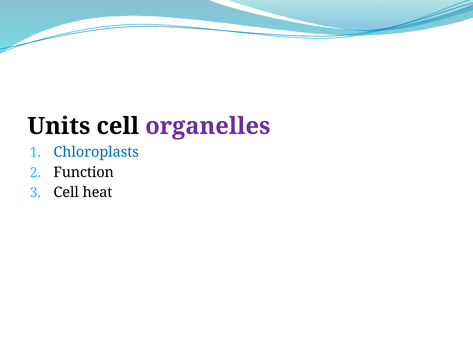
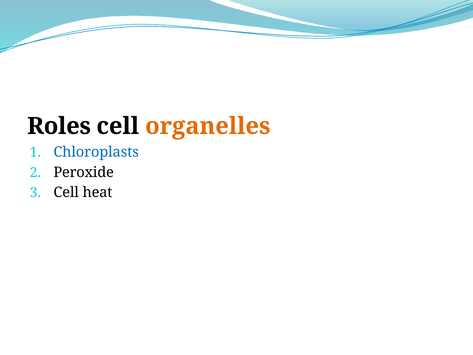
Units: Units -> Roles
organelles colour: purple -> orange
Function: Function -> Peroxide
